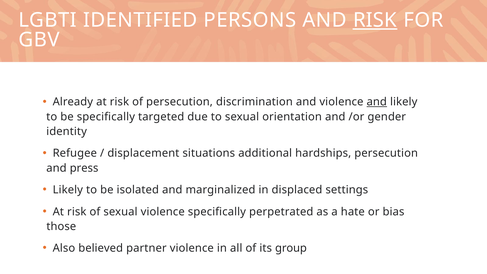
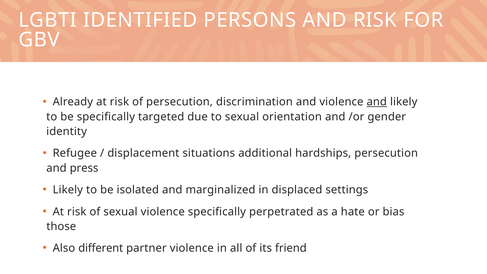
RISK at (375, 20) underline: present -> none
believed: believed -> different
group: group -> friend
